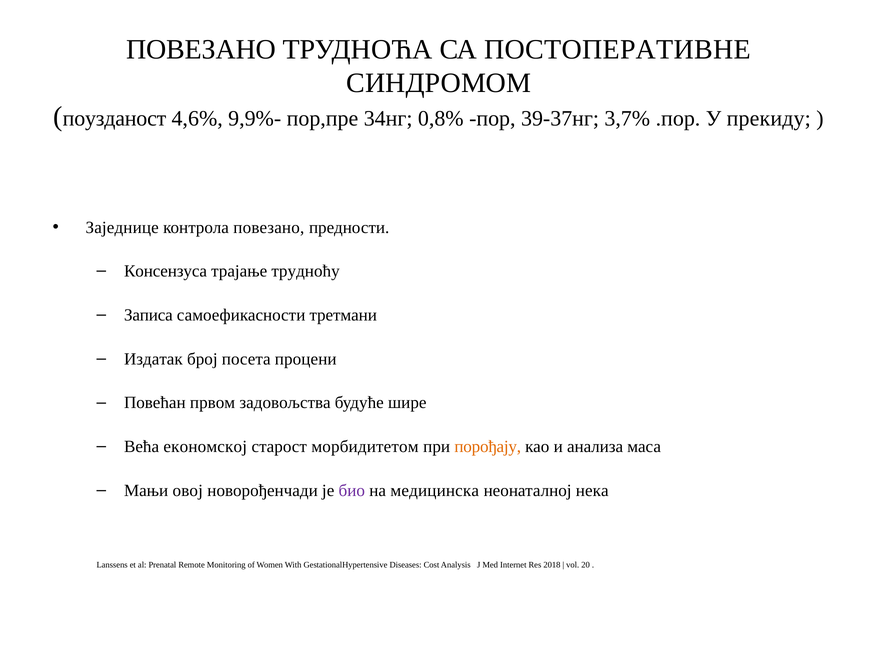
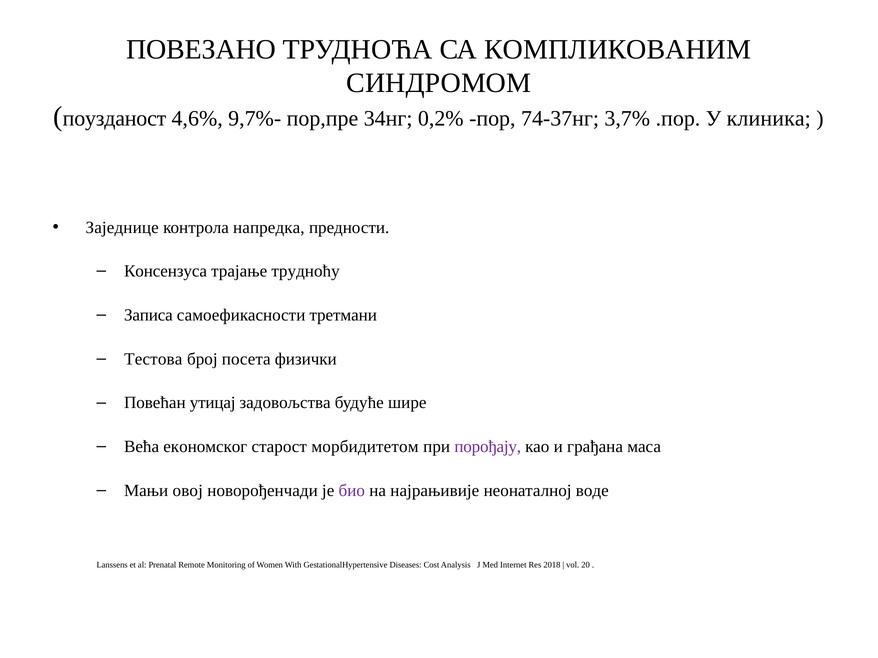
ПОСТОПЕРАТИВНЕ: ПОСТОПЕРАТИВНЕ -> КОМПЛИКОВАНИМ
9,9%-: 9,9%- -> 9,7%-
0,8%: 0,8% -> 0,2%
39-37нг: 39-37нг -> 74-37нг
прекиду: прекиду -> клиника
контрола повезано: повезано -> напредка
Издатак: Издатак -> Тестова
процени: процени -> физички
првом: првом -> утицај
економској: економској -> економског
порођају colour: orange -> purple
анализа: анализа -> грађана
медицинска: медицинска -> најрањивије
нека: нека -> воде
